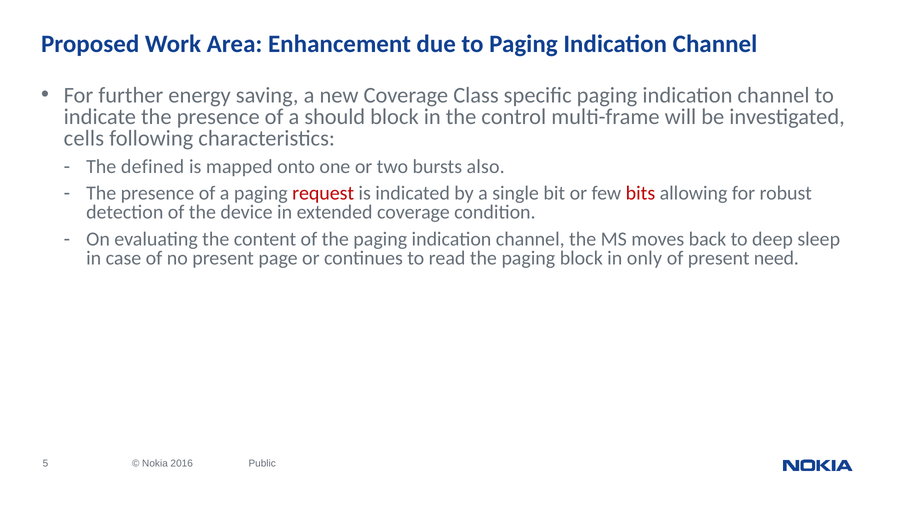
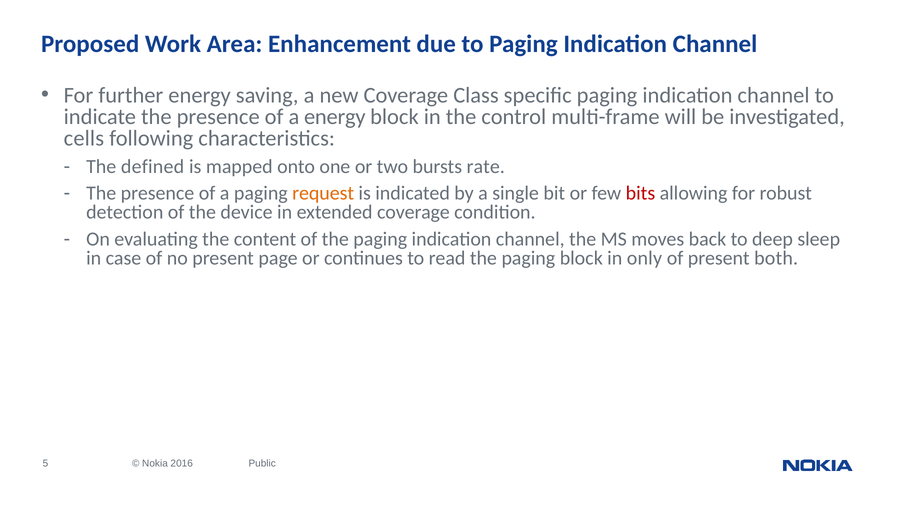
a should: should -> energy
also: also -> rate
request colour: red -> orange
need: need -> both
